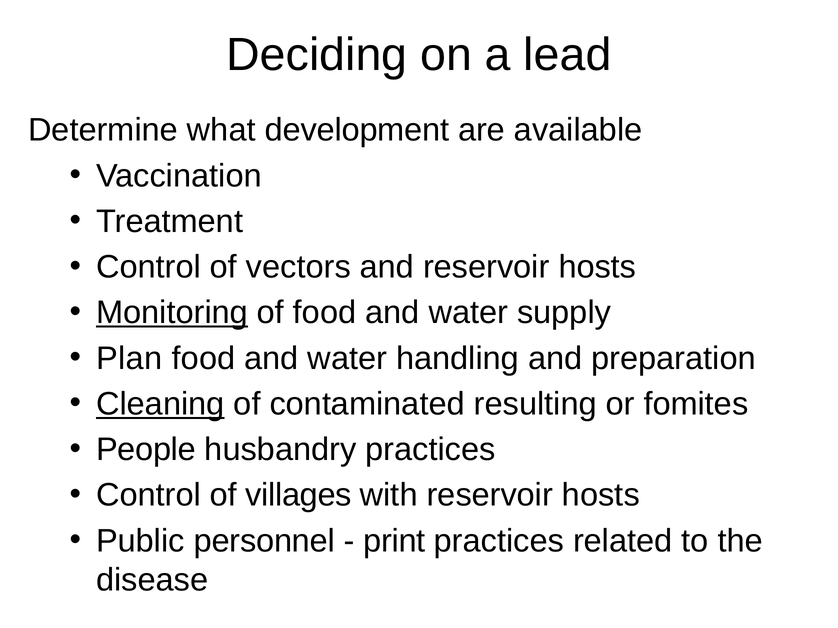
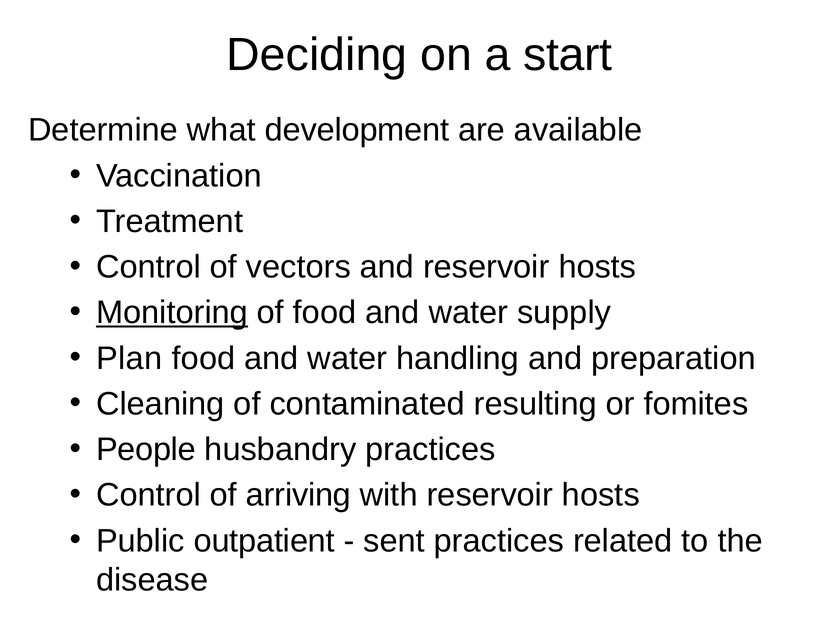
lead: lead -> start
Cleaning underline: present -> none
villages: villages -> arriving
personnel: personnel -> outpatient
print: print -> sent
